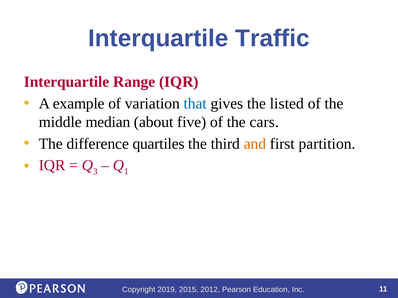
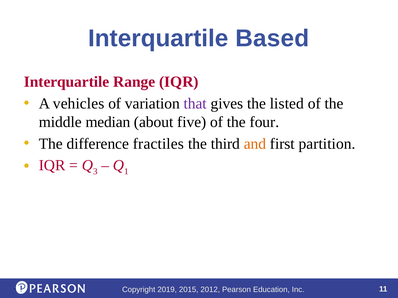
Traffic: Traffic -> Based
example: example -> vehicles
that colour: blue -> purple
cars: cars -> four
quartiles: quartiles -> fractiles
